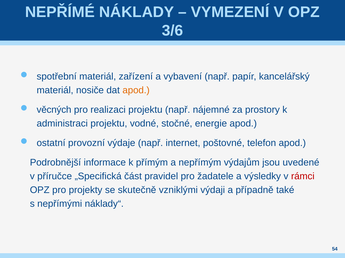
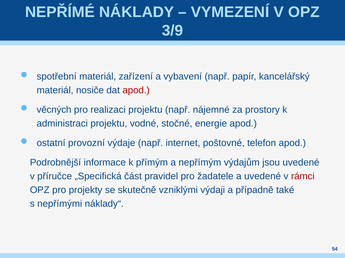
3/6: 3/6 -> 3/9
apod at (136, 90) colour: orange -> red
a výsledky: výsledky -> uvedené
